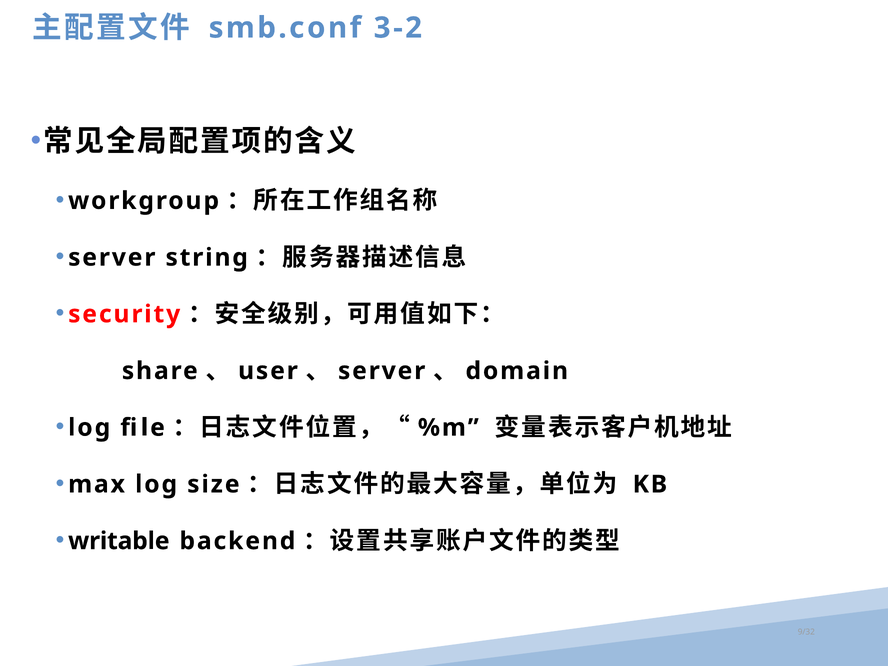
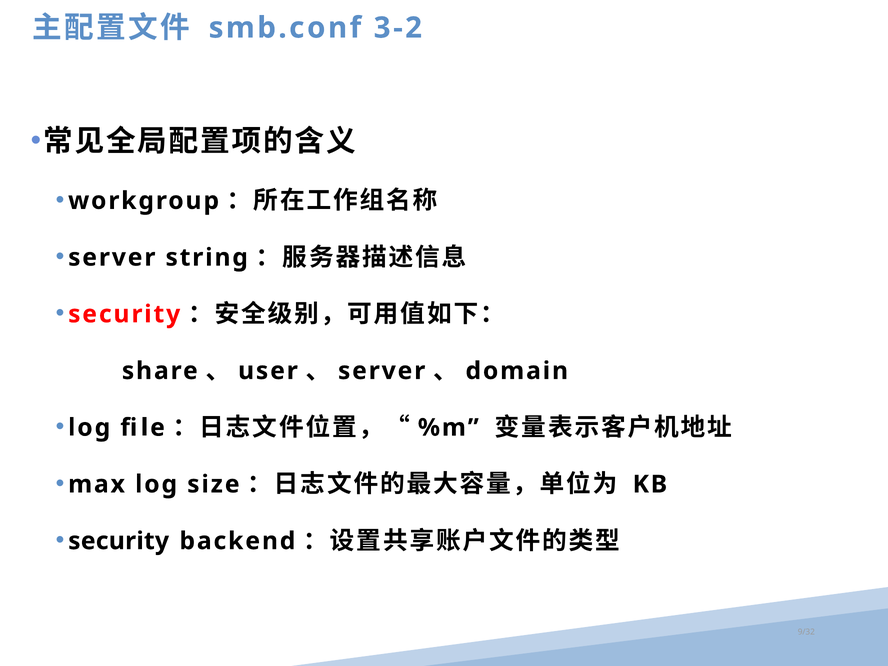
writable at (119, 541): writable -> security
